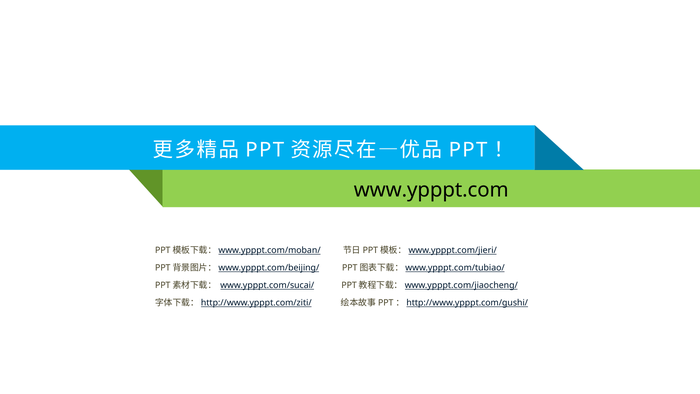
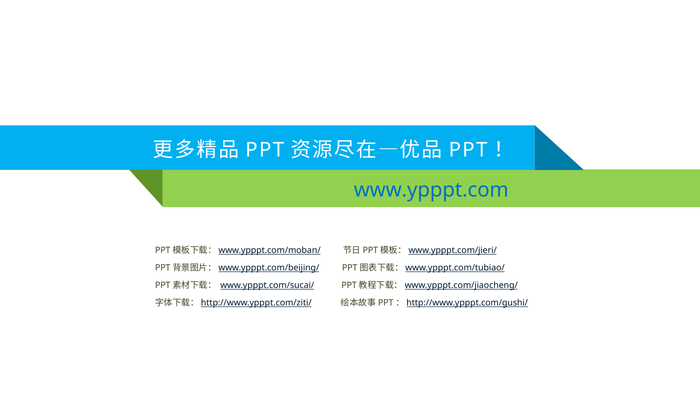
www.ypppt.com colour: black -> blue
